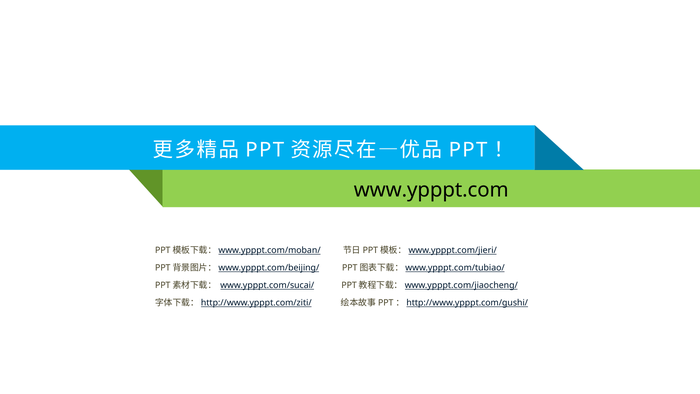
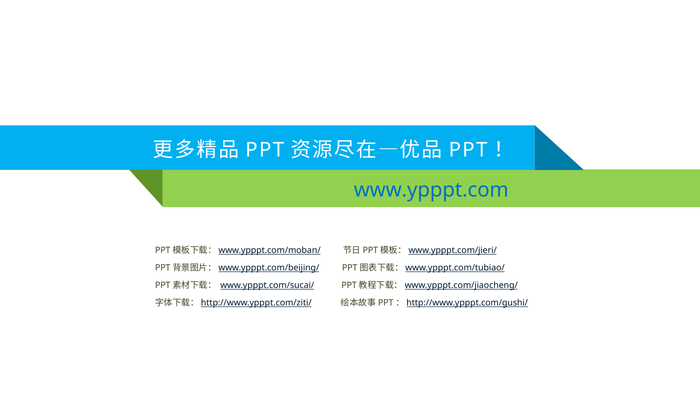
www.ypppt.com colour: black -> blue
